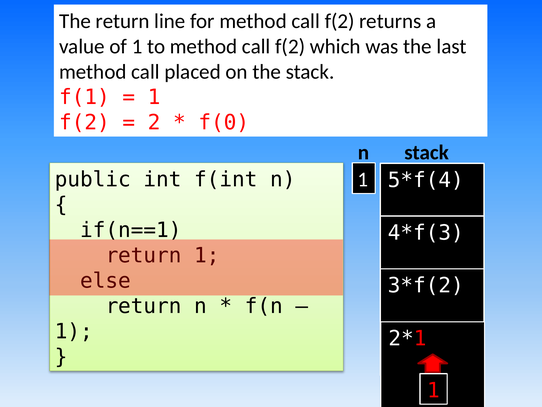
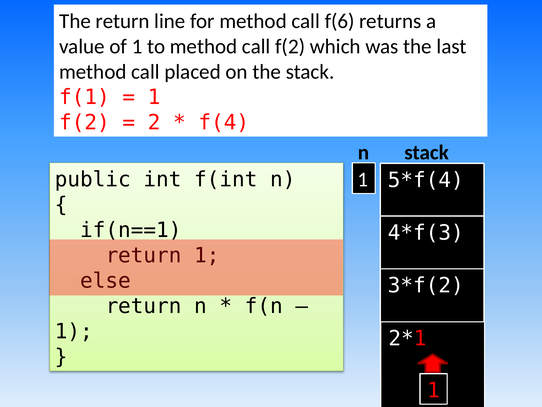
for method call f(2: f(2 -> f(6
f(0: f(0 -> f(4
